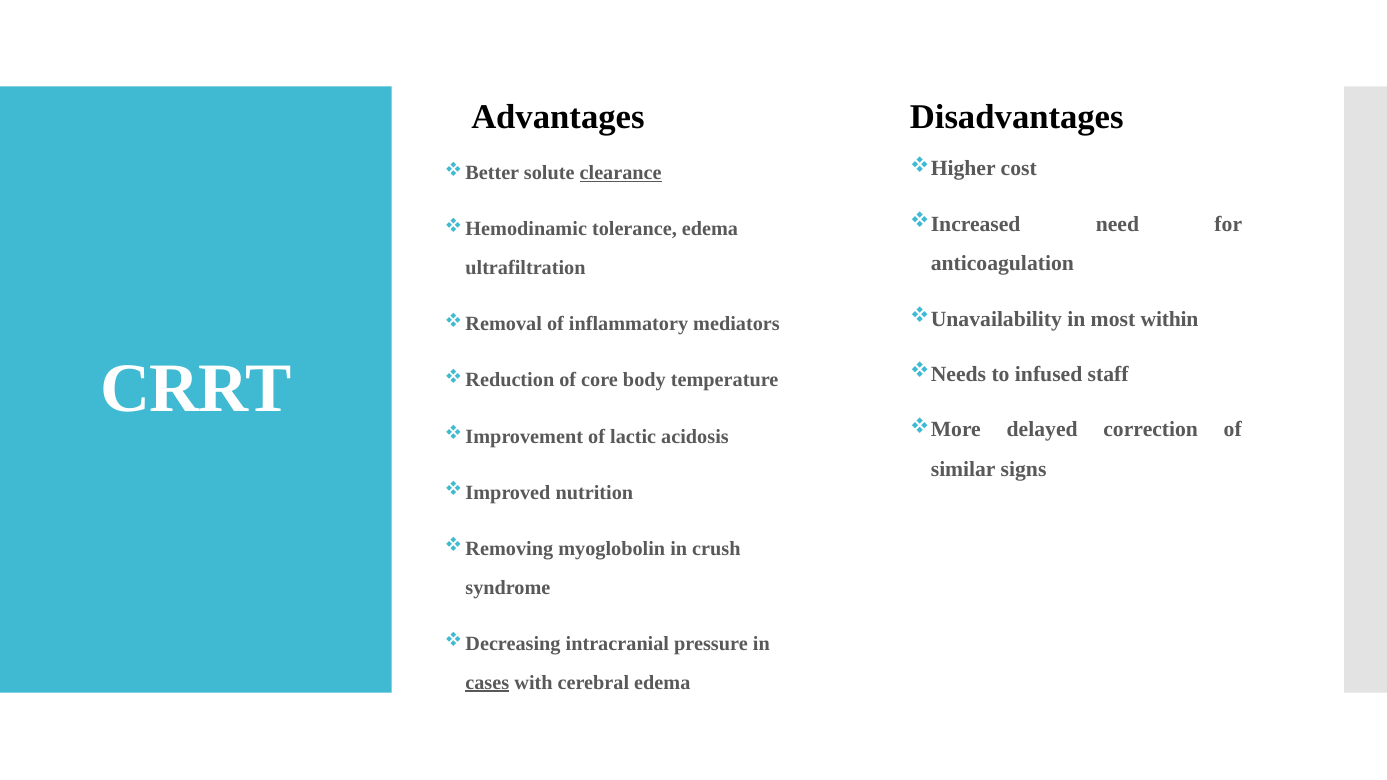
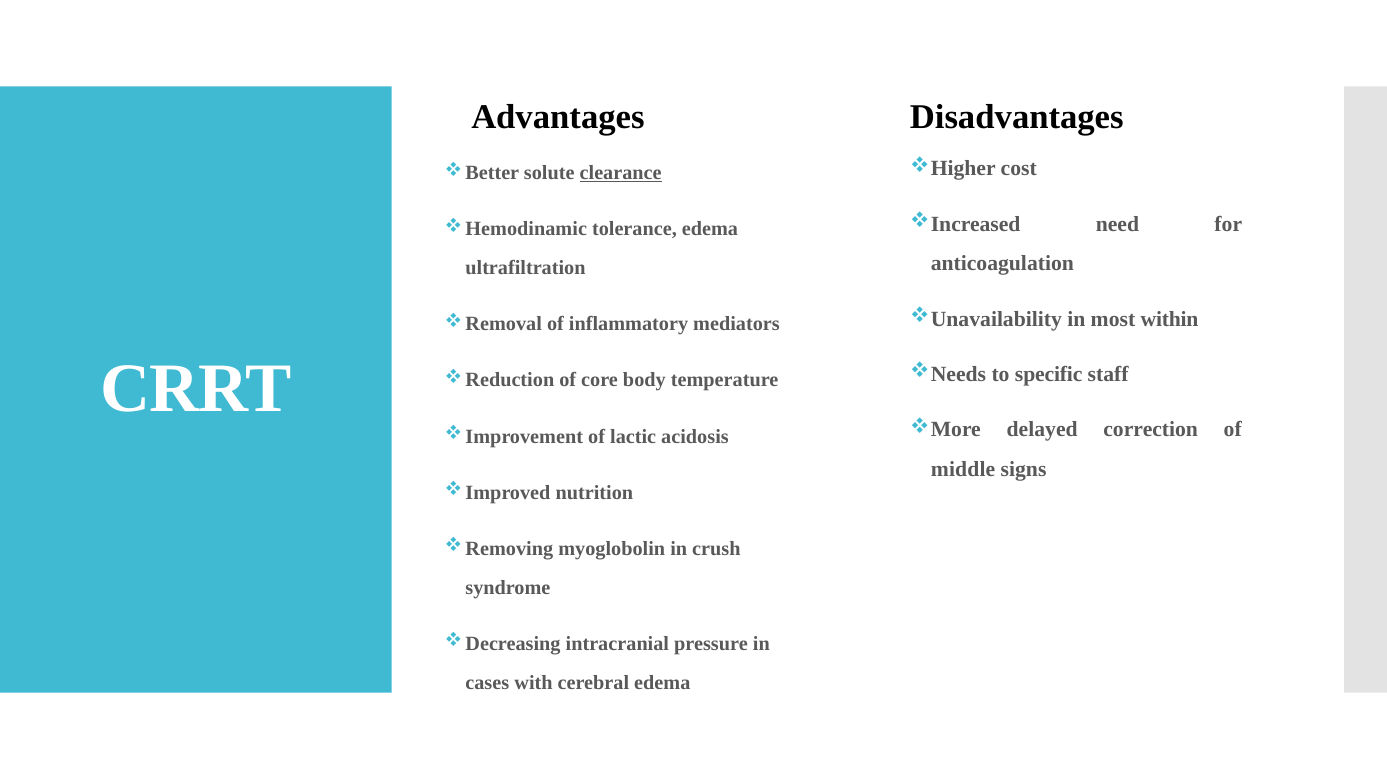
infused: infused -> specific
similar: similar -> middle
cases underline: present -> none
